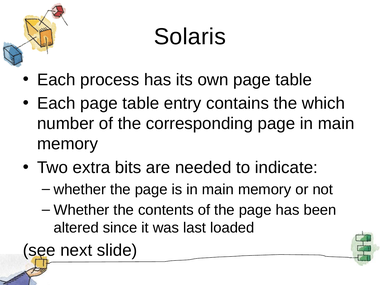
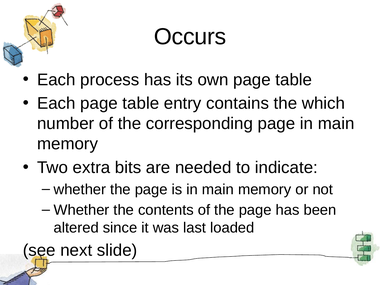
Solaris: Solaris -> Occurs
